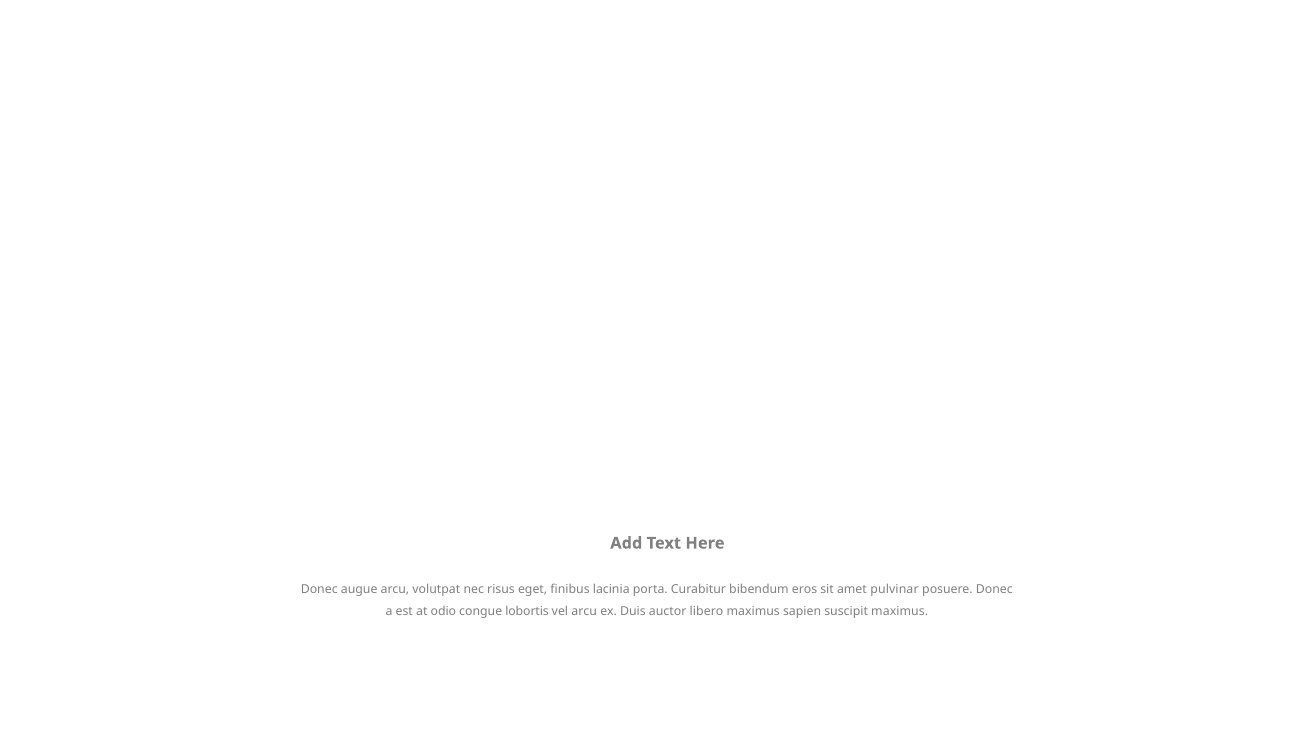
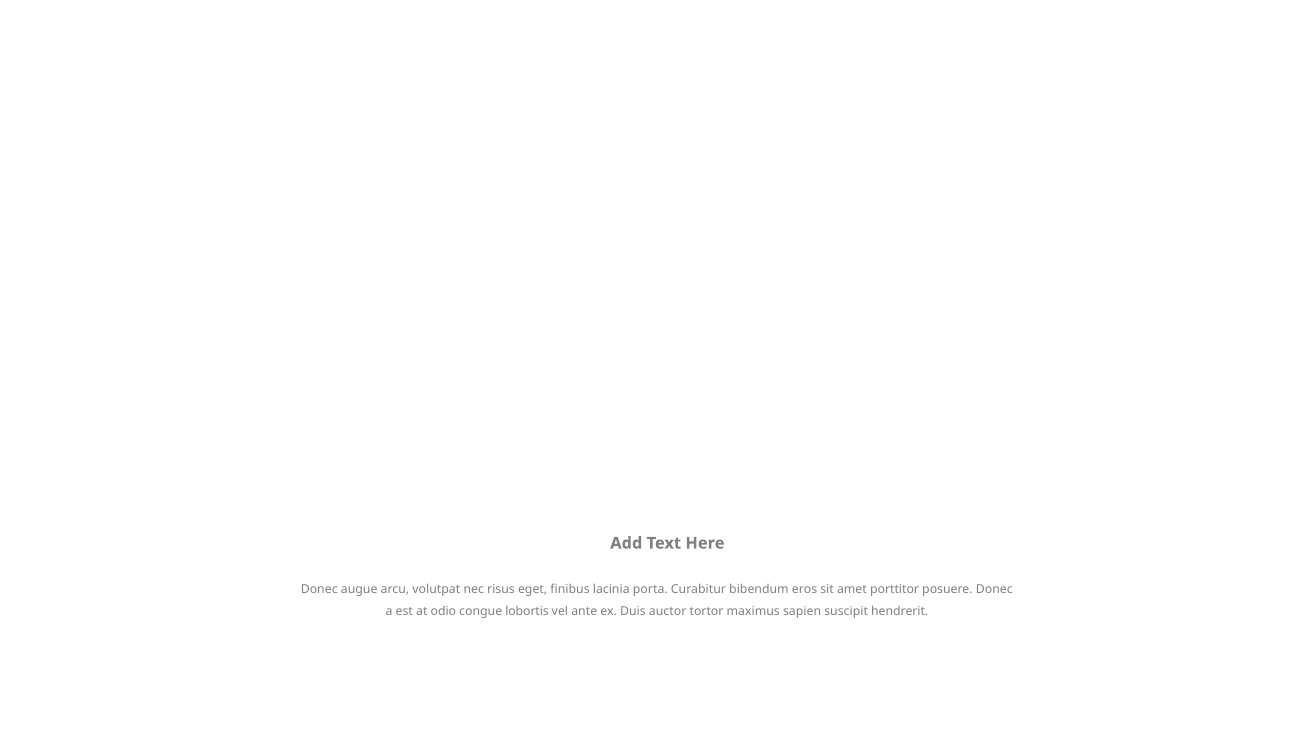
pulvinar: pulvinar -> porttitor
vel arcu: arcu -> ante
libero: libero -> tortor
suscipit maximus: maximus -> hendrerit
